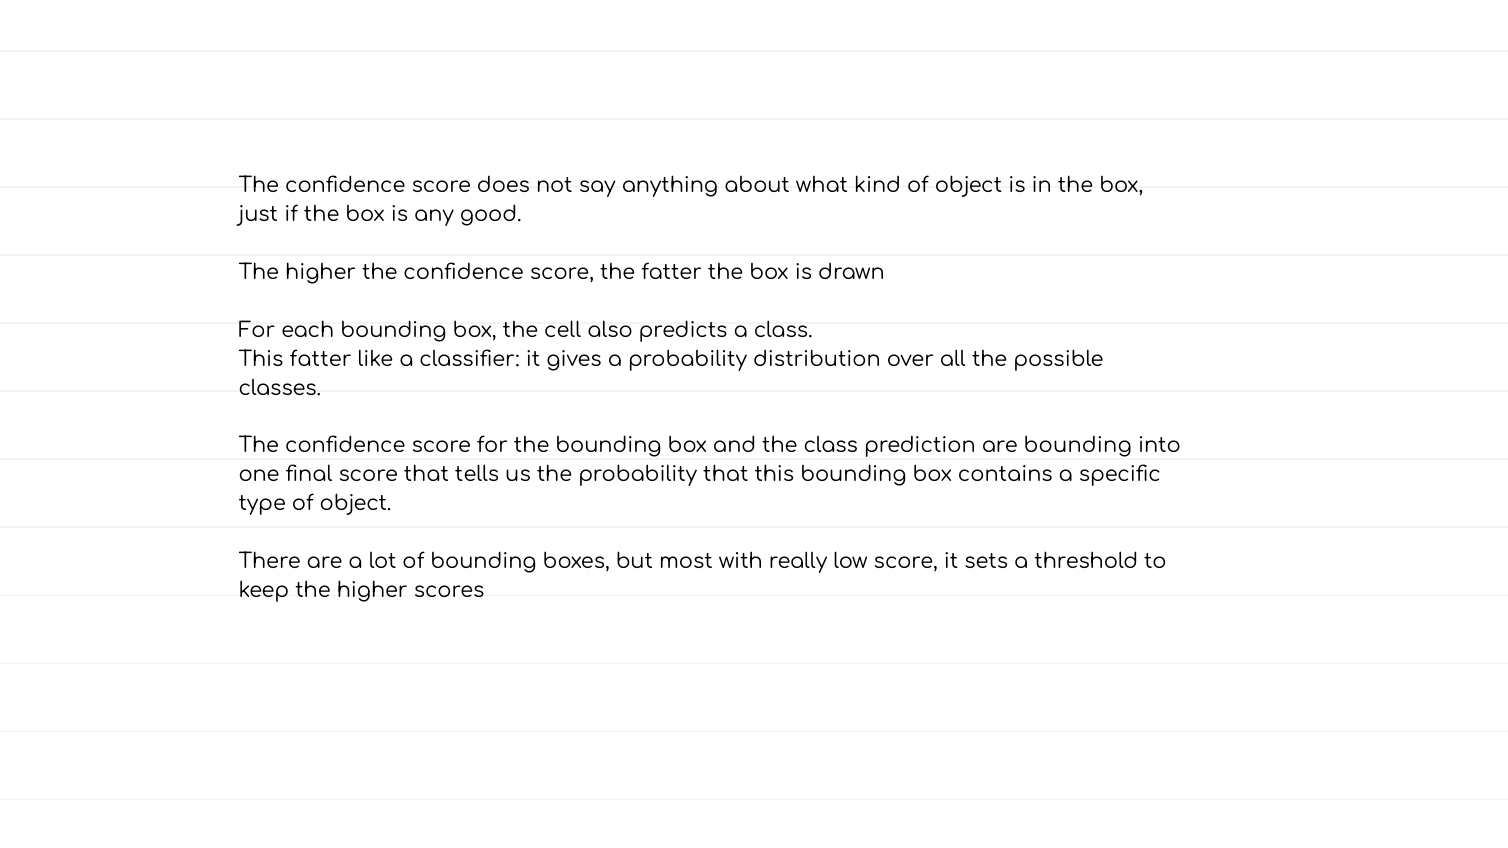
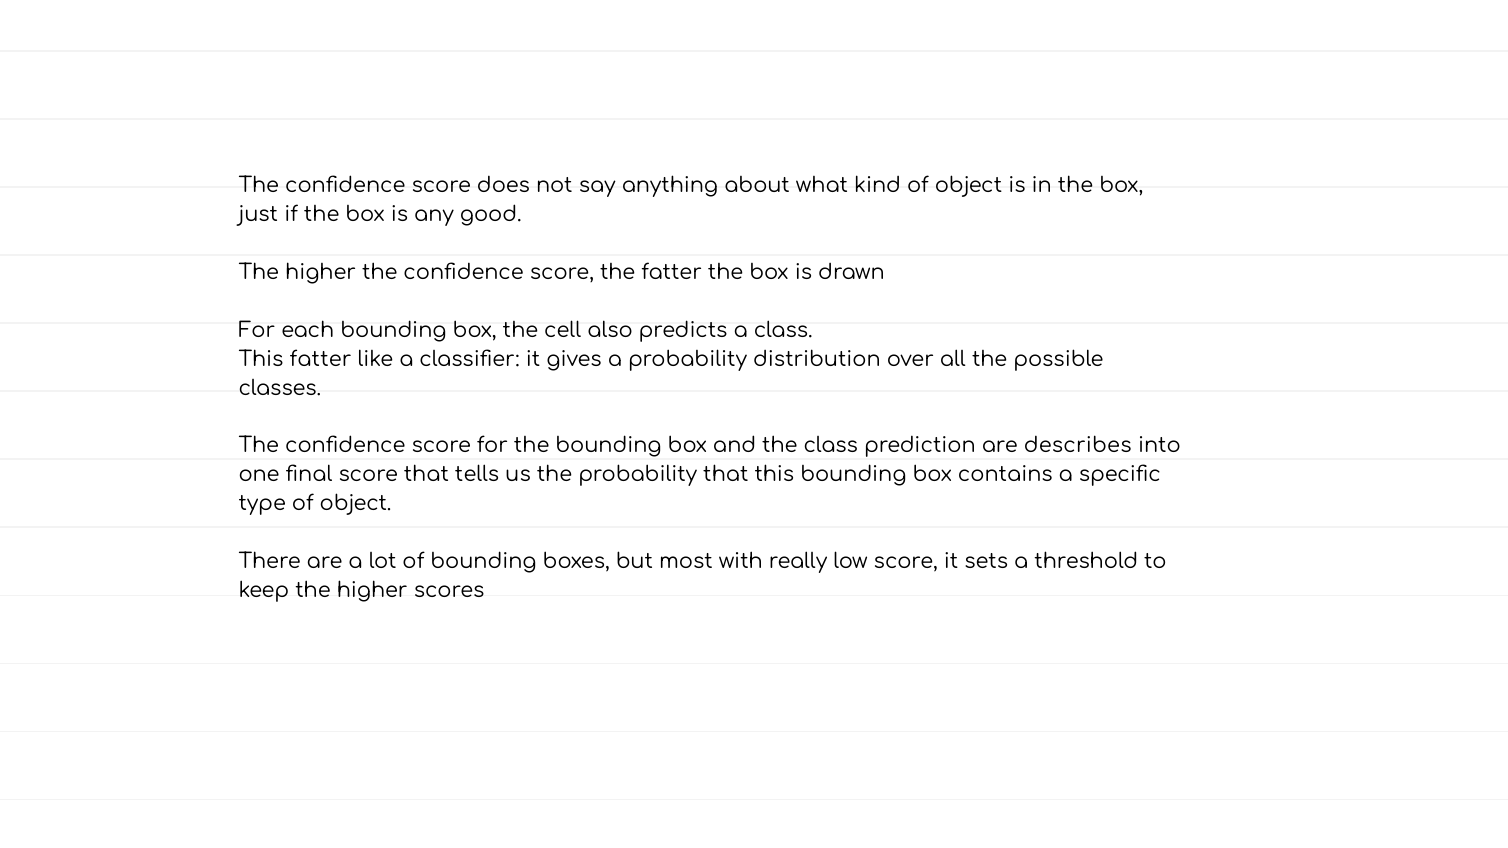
are bounding: bounding -> describes
